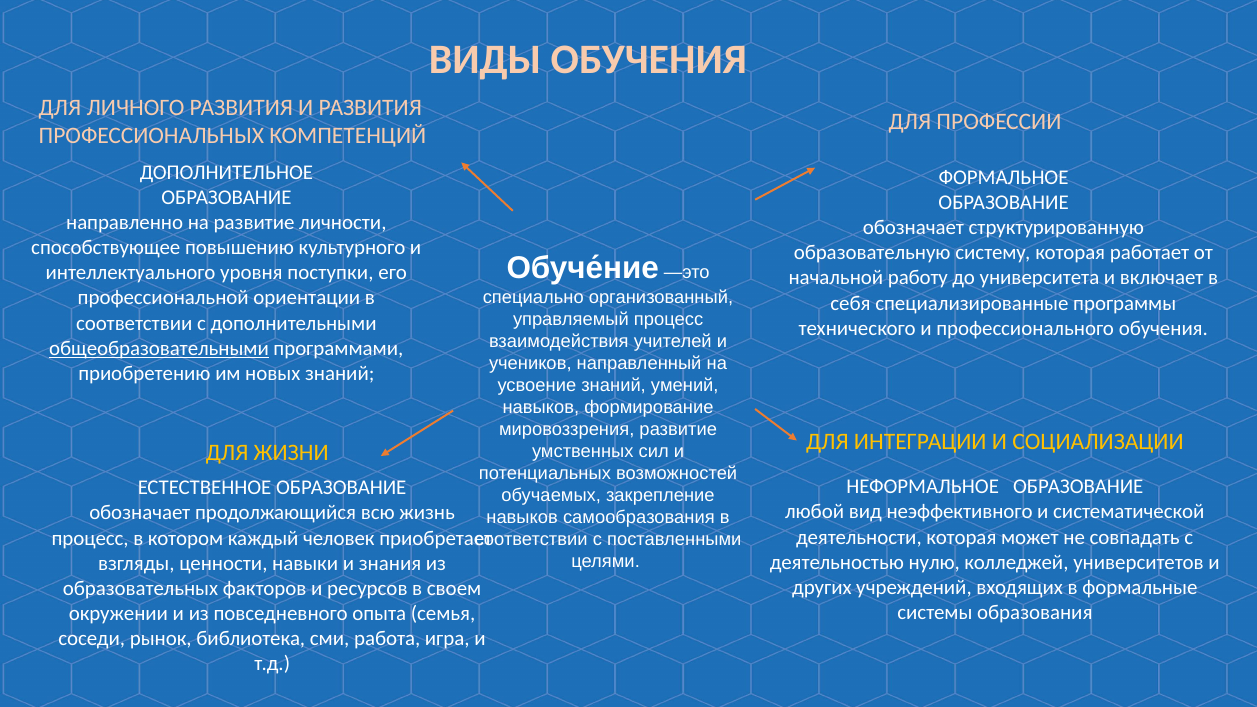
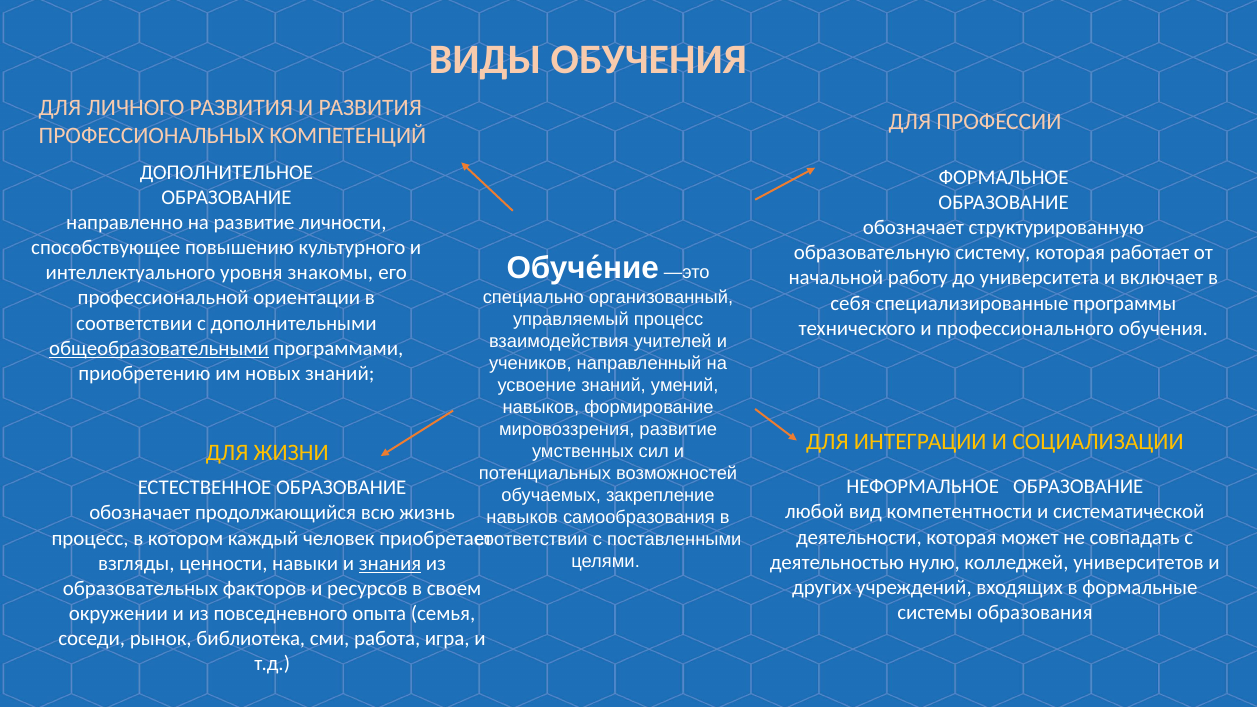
поступки: поступки -> знакомы
неэффективного: неэффективного -> компетентности
знания underline: none -> present
